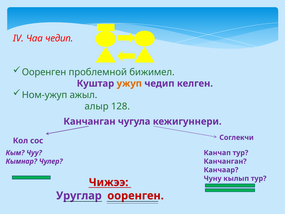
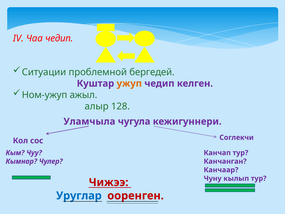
Ооренген at (44, 72): Ооренген -> Ситуации
бижимел: бижимел -> бергедей
Канчанган at (89, 121): Канчанган -> Уламчыла
Уруглар colour: purple -> blue
